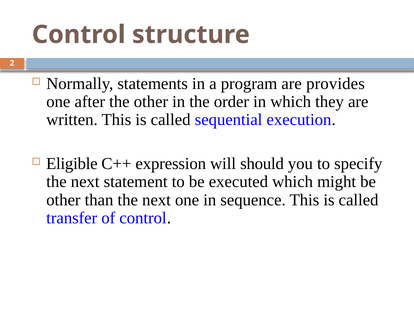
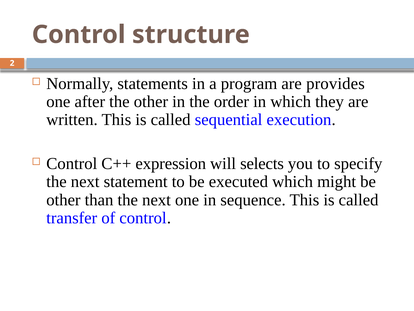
Eligible at (72, 163): Eligible -> Control
should: should -> selects
